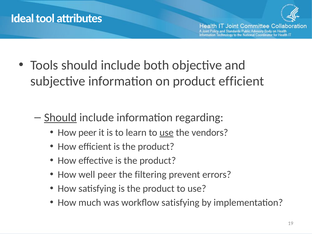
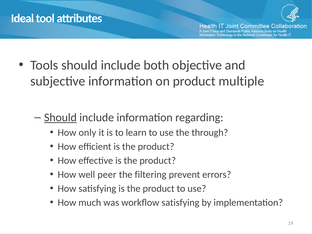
product efficient: efficient -> multiple
How peer: peer -> only
use at (167, 133) underline: present -> none
vendors: vendors -> through
